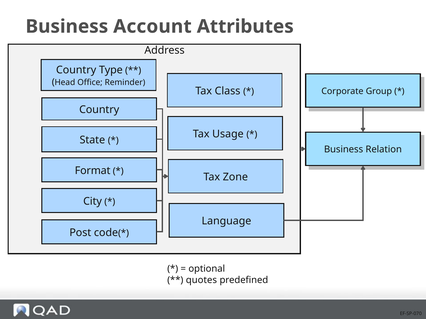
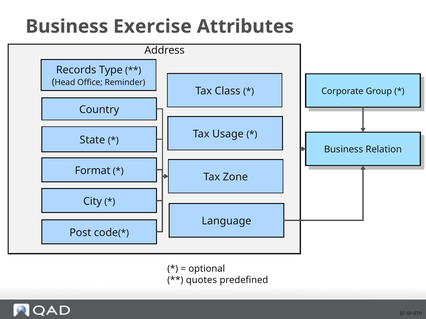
Account: Account -> Exercise
Country at (76, 70): Country -> Records
